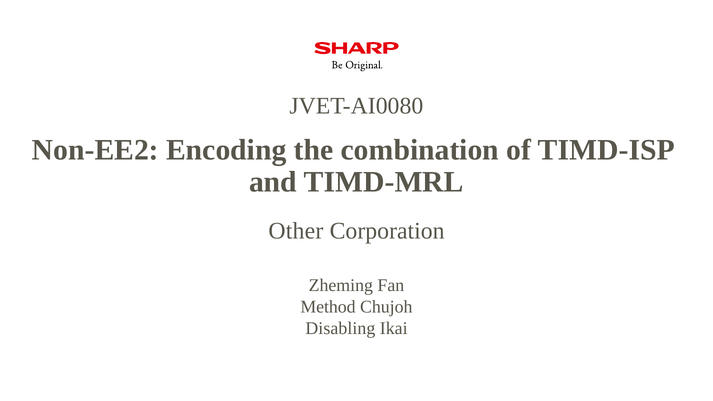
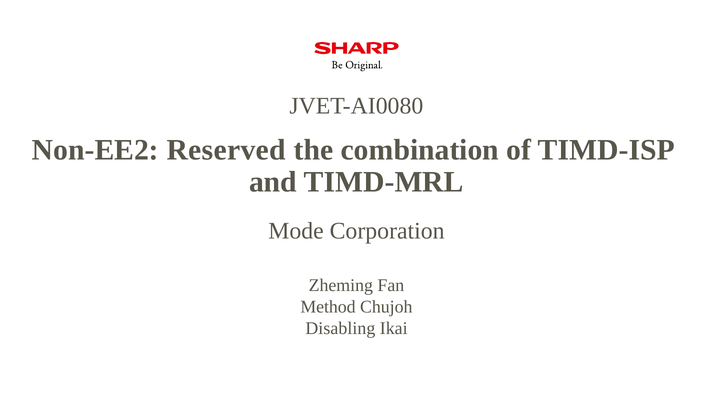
Encoding: Encoding -> Reserved
Other: Other -> Mode
